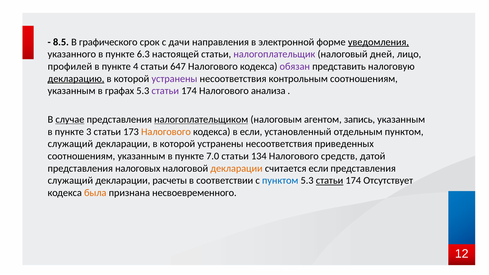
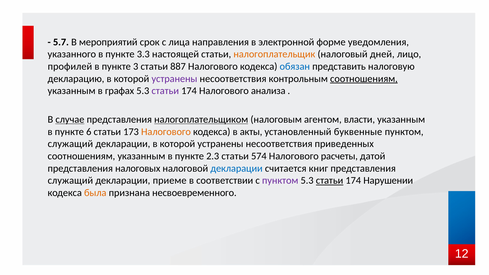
8.5: 8.5 -> 5.7
графического: графического -> мероприятий
дачи: дачи -> лица
уведомления underline: present -> none
6.3: 6.3 -> 3.3
налогоплательщик colour: purple -> orange
4: 4 -> 3
647: 647 -> 887
обязан colour: purple -> blue
декларацию underline: present -> none
соотношениям at (364, 79) underline: none -> present
запись: запись -> власти
3: 3 -> 6
в если: если -> акты
отдельным: отдельным -> буквенные
7.0: 7.0 -> 2.3
134: 134 -> 574
средств: средств -> расчеты
декларации at (237, 168) colour: orange -> blue
считается если: если -> книг
расчеты: расчеты -> приеме
пунктом at (280, 181) colour: blue -> purple
Отсутствует: Отсутствует -> Нарушении
